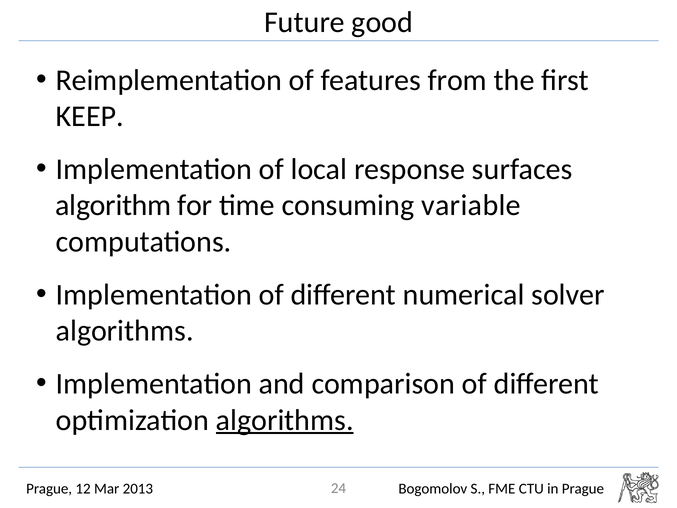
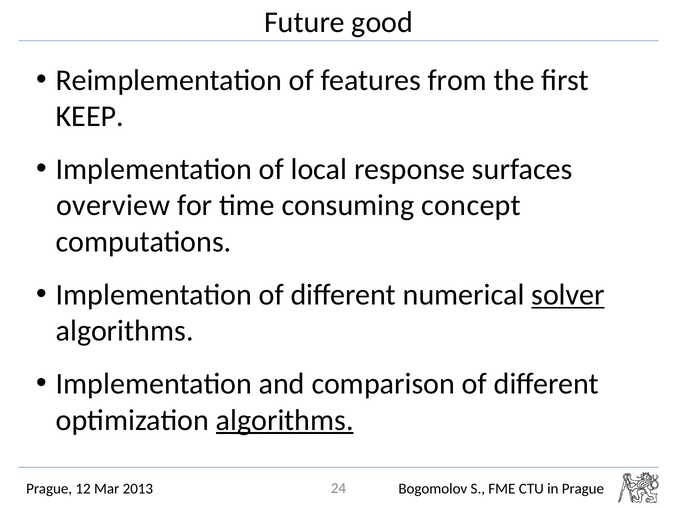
algorithm: algorithm -> overview
variable: variable -> concept
solver underline: none -> present
